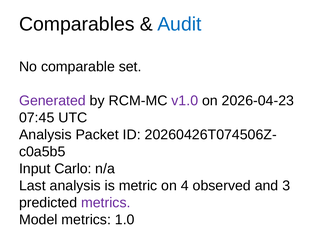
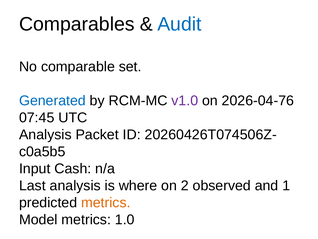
Generated colour: purple -> blue
2026-04-23: 2026-04-23 -> 2026-04-76
Carlo: Carlo -> Cash
metric: metric -> where
4: 4 -> 2
3: 3 -> 1
metrics at (106, 202) colour: purple -> orange
